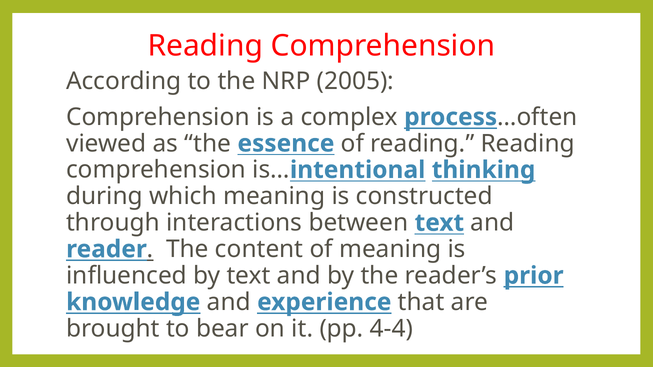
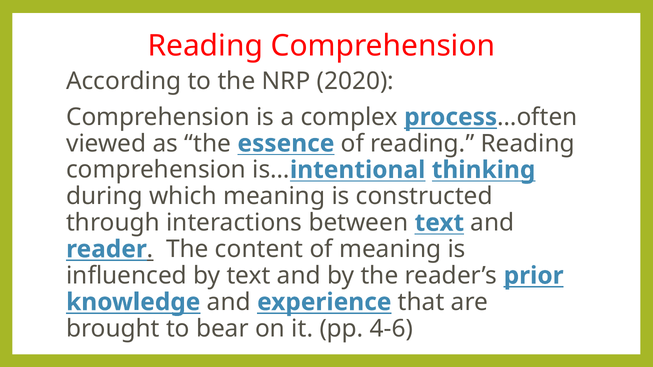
2005: 2005 -> 2020
4-4: 4-4 -> 4-6
